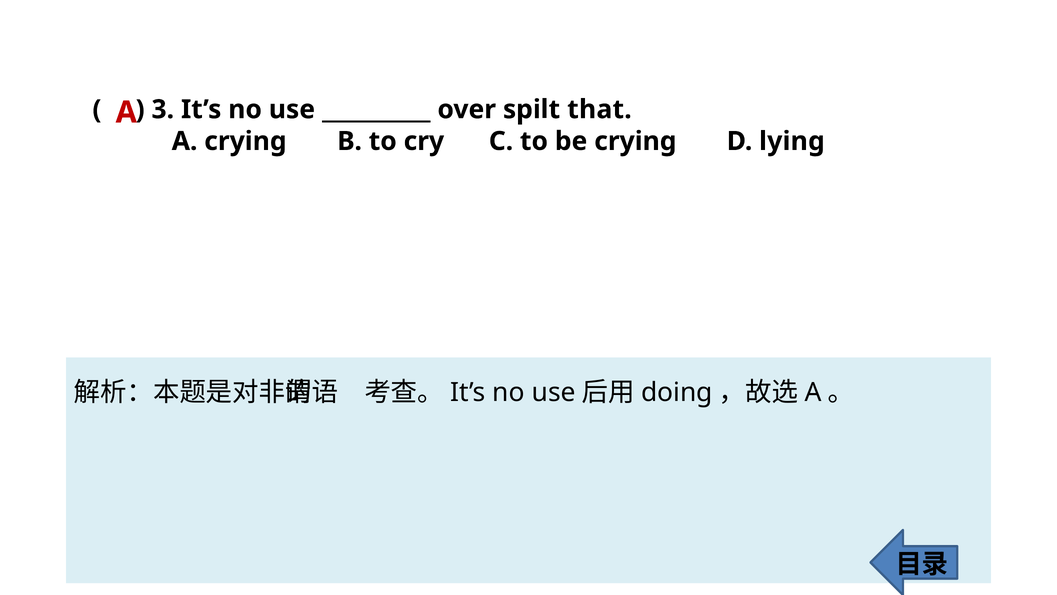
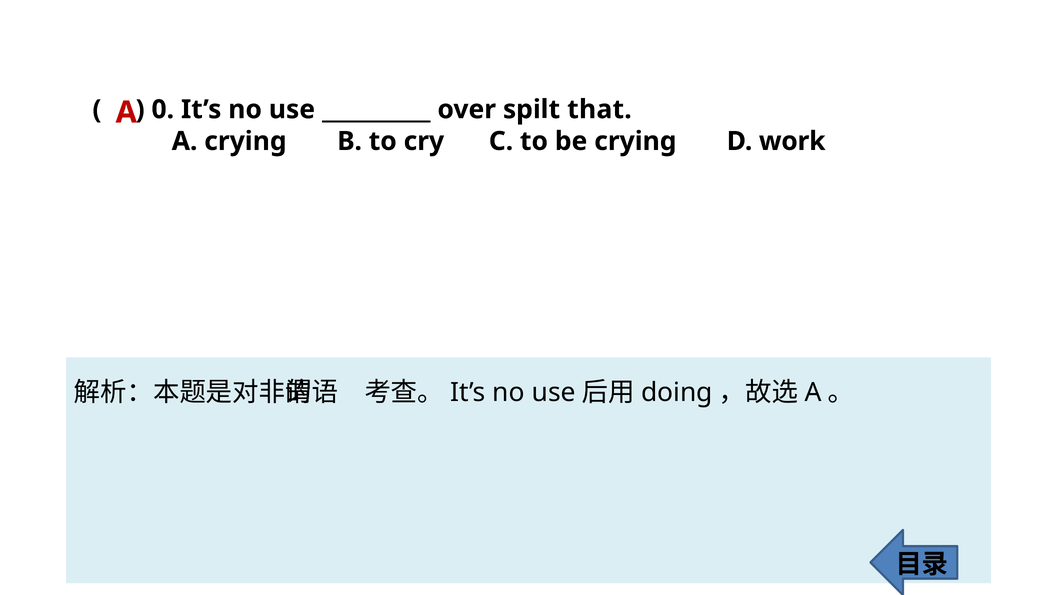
3: 3 -> 0
lying: lying -> work
